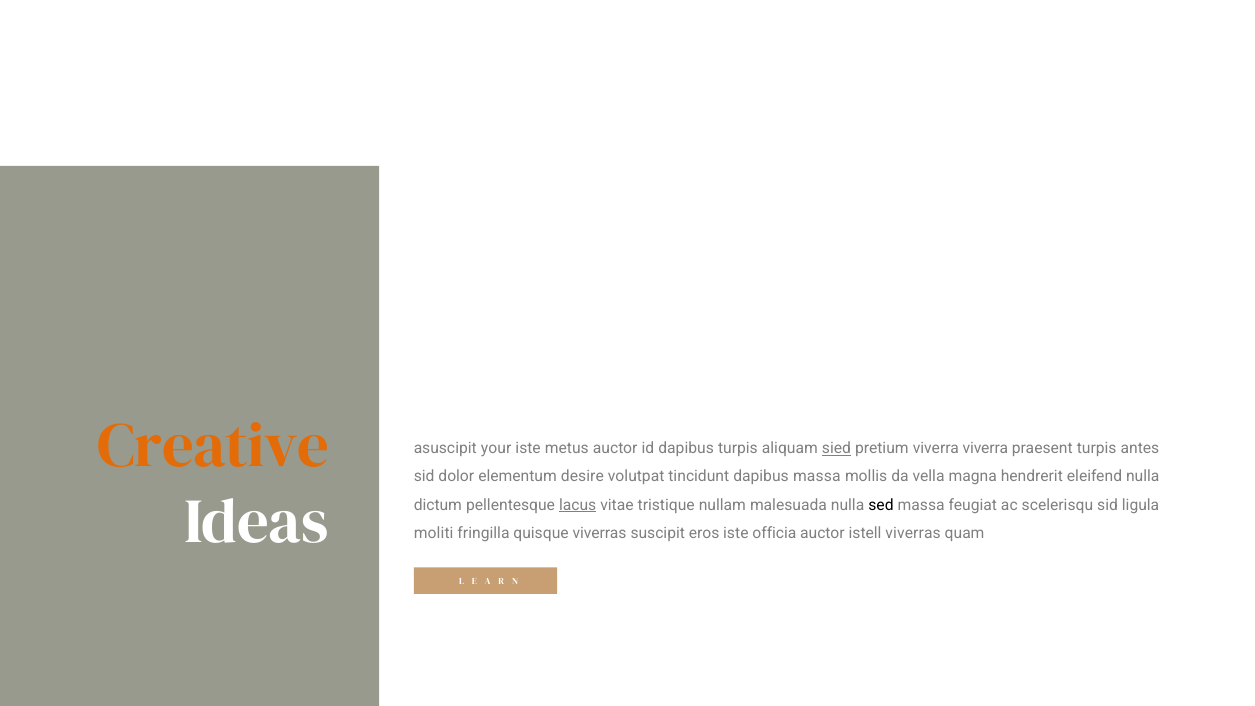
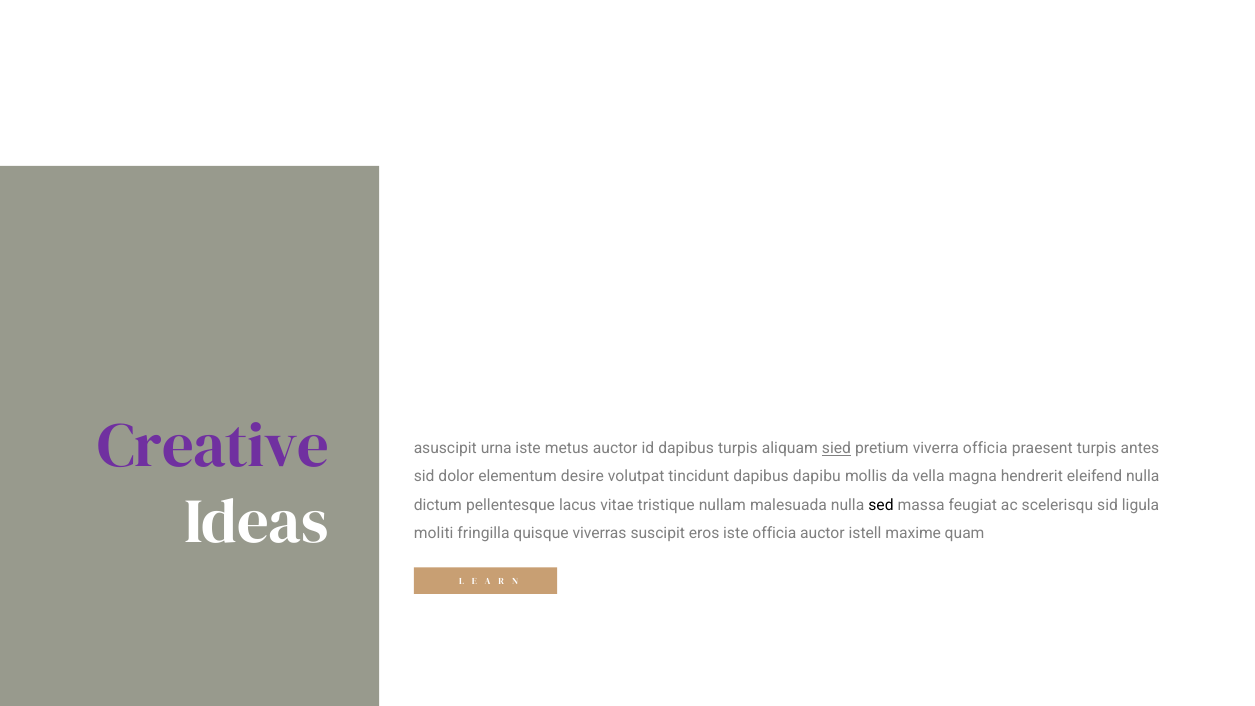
Creative colour: orange -> purple
your: your -> urna
viverra viverra: viverra -> officia
dapibus massa: massa -> dapibu
lacus underline: present -> none
istell viverras: viverras -> maxime
